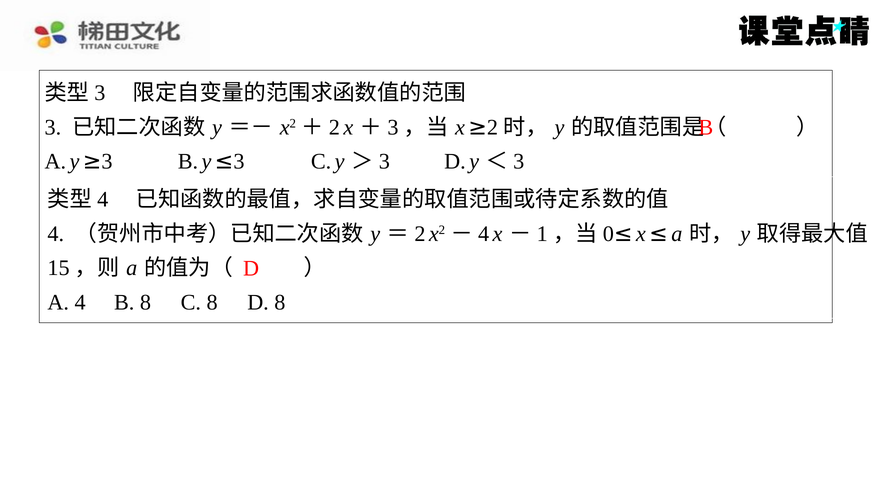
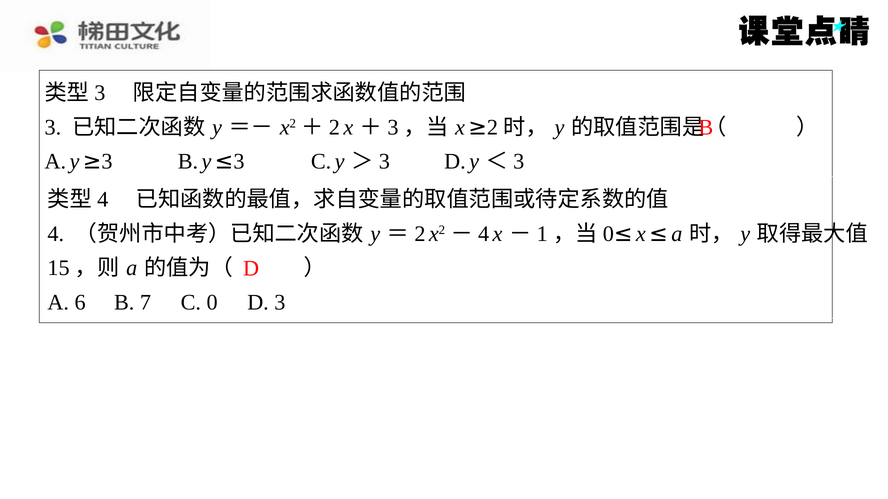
A 4: 4 -> 6
B 8: 8 -> 7
C 8: 8 -> 0
D 8: 8 -> 3
